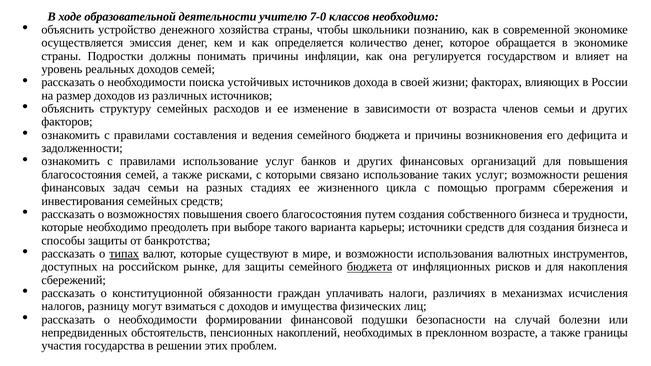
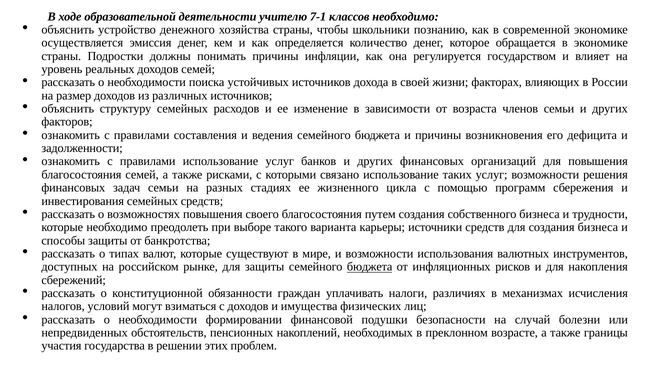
7-0: 7-0 -> 7-1
типах underline: present -> none
разницу: разницу -> условий
